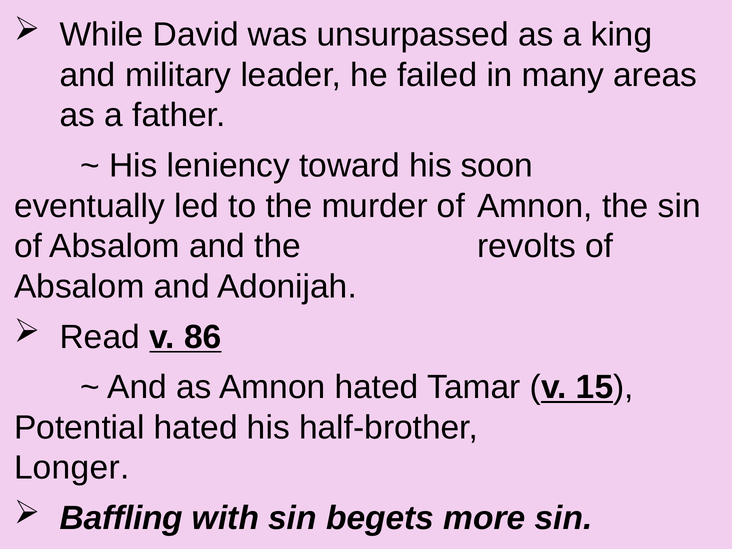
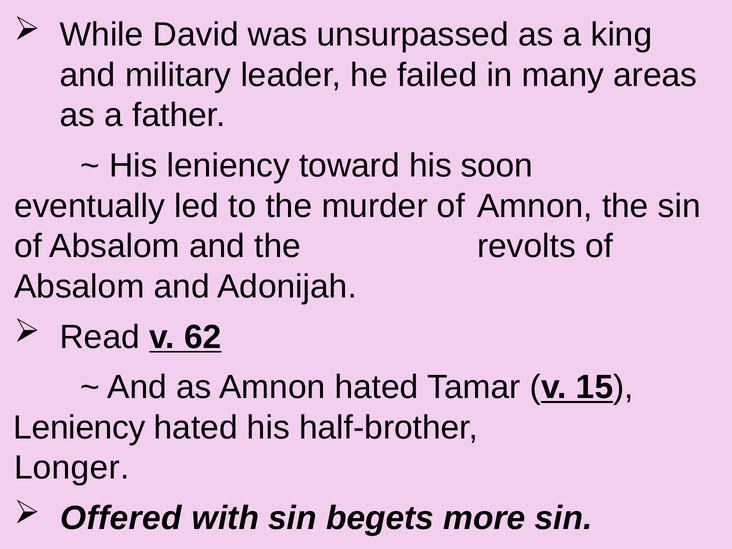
86: 86 -> 62
Potential at (79, 428): Potential -> Leniency
Baffling: Baffling -> Offered
